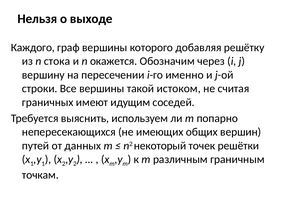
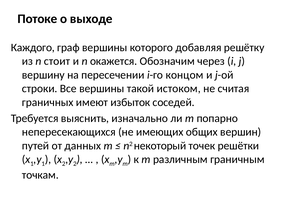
Нельзя: Нельзя -> Потоке
стока: стока -> стоит
именно: именно -> концом
идущим: идущим -> избыток
используем: используем -> изначально
